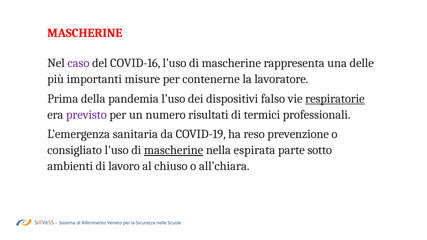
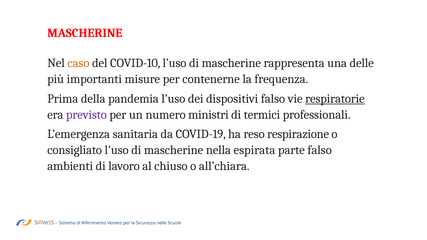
caso colour: purple -> orange
COVID-16: COVID-16 -> COVID-10
lavoratore: lavoratore -> frequenza
risultati: risultati -> ministri
prevenzione: prevenzione -> respirazione
mascherine at (174, 150) underline: present -> none
parte sotto: sotto -> falso
